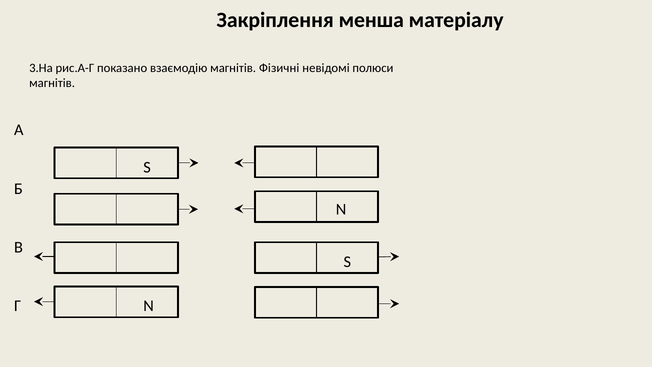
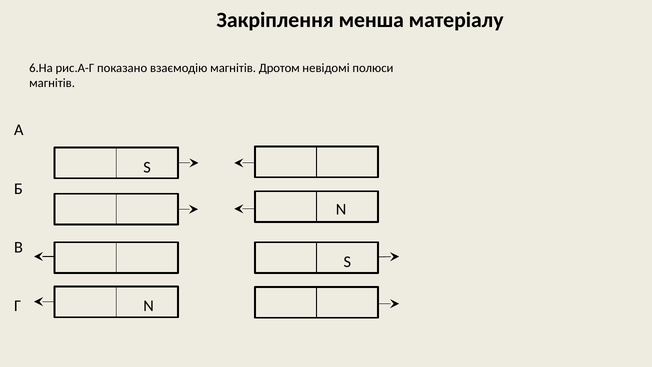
3.На: 3.На -> 6.На
Фізичні: Фізичні -> Дротом
